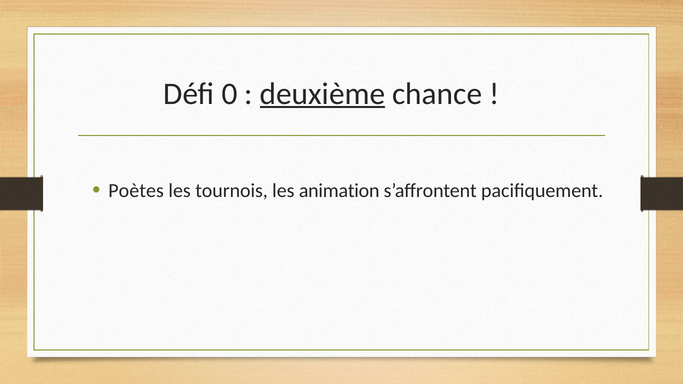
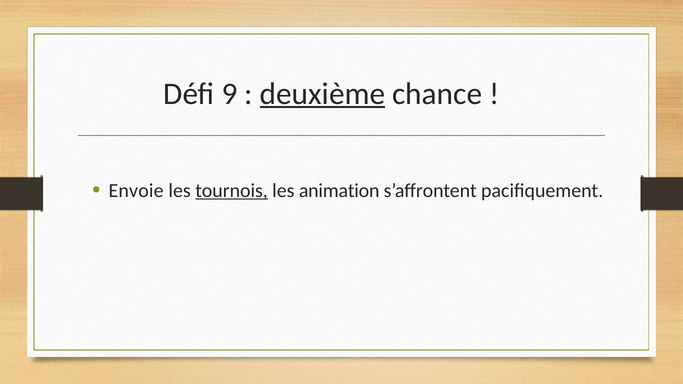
0: 0 -> 9
Poètes: Poètes -> Envoie
tournois underline: none -> present
